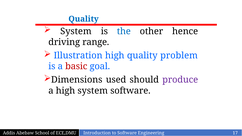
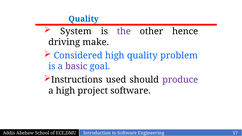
the colour: blue -> purple
range: range -> make
Illustration: Illustration -> Considered
basic colour: red -> purple
Dimensions: Dimensions -> Instructions
high system: system -> project
